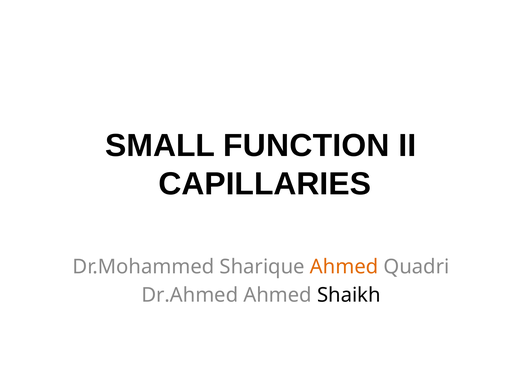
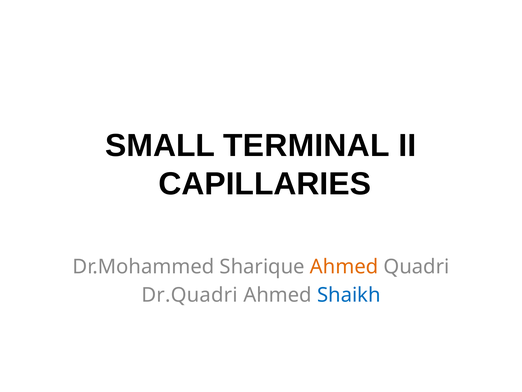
FUNCTION: FUNCTION -> TERMINAL
Dr.Ahmed: Dr.Ahmed -> Dr.Quadri
Shaikh colour: black -> blue
